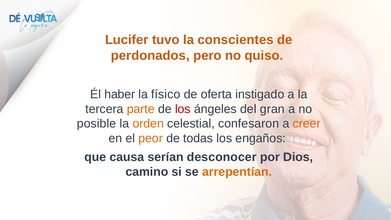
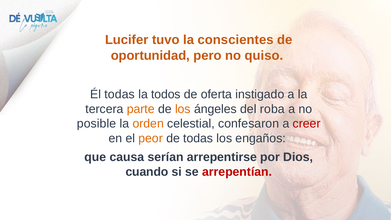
perdonados: perdonados -> oportunidad
Él haber: haber -> todas
físico: físico -> todos
los at (183, 109) colour: red -> orange
gran: gran -> roba
creer colour: orange -> red
desconocer: desconocer -> arrepentirse
camino: camino -> cuando
arrepentían colour: orange -> red
